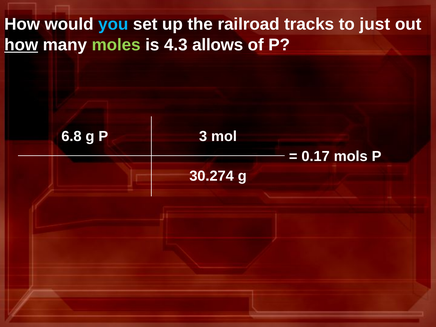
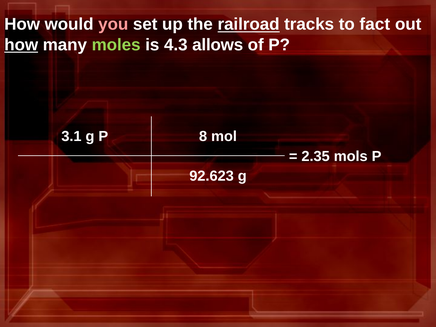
you colour: light blue -> pink
railroad underline: none -> present
just: just -> fact
6.8: 6.8 -> 3.1
3: 3 -> 8
0.17: 0.17 -> 2.35
30.274: 30.274 -> 92.623
